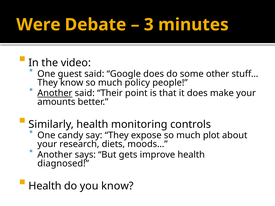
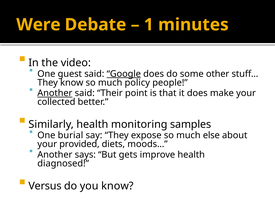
3: 3 -> 1
Google underline: none -> present
amounts: amounts -> collected
controls: controls -> samples
candy: candy -> burial
plot: plot -> else
research: research -> provided
Health at (45, 186): Health -> Versus
